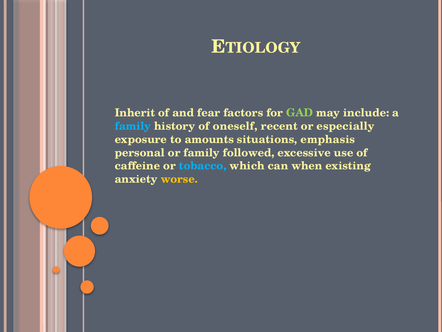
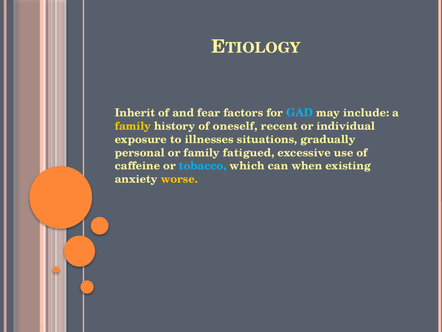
GAD colour: light green -> light blue
family at (133, 126) colour: light blue -> yellow
especially: especially -> individual
amounts: amounts -> illnesses
emphasis: emphasis -> gradually
followed: followed -> fatigued
